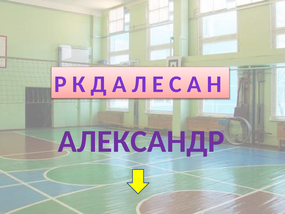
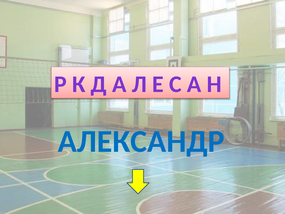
АЛЕКСАНДР colour: purple -> blue
